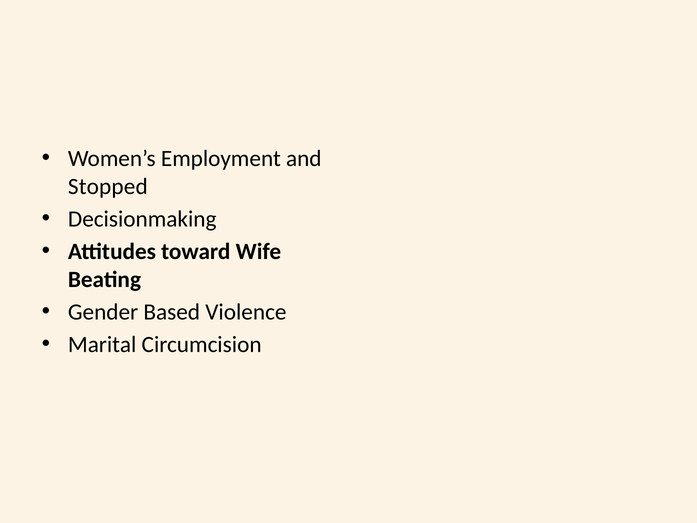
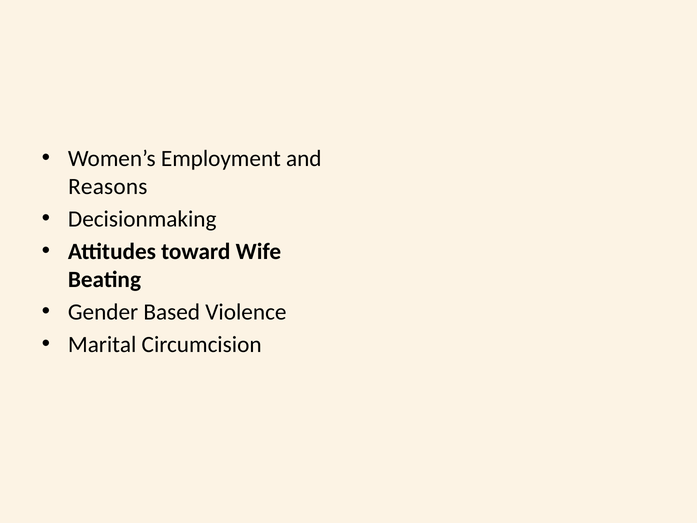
Stopped: Stopped -> Reasons
